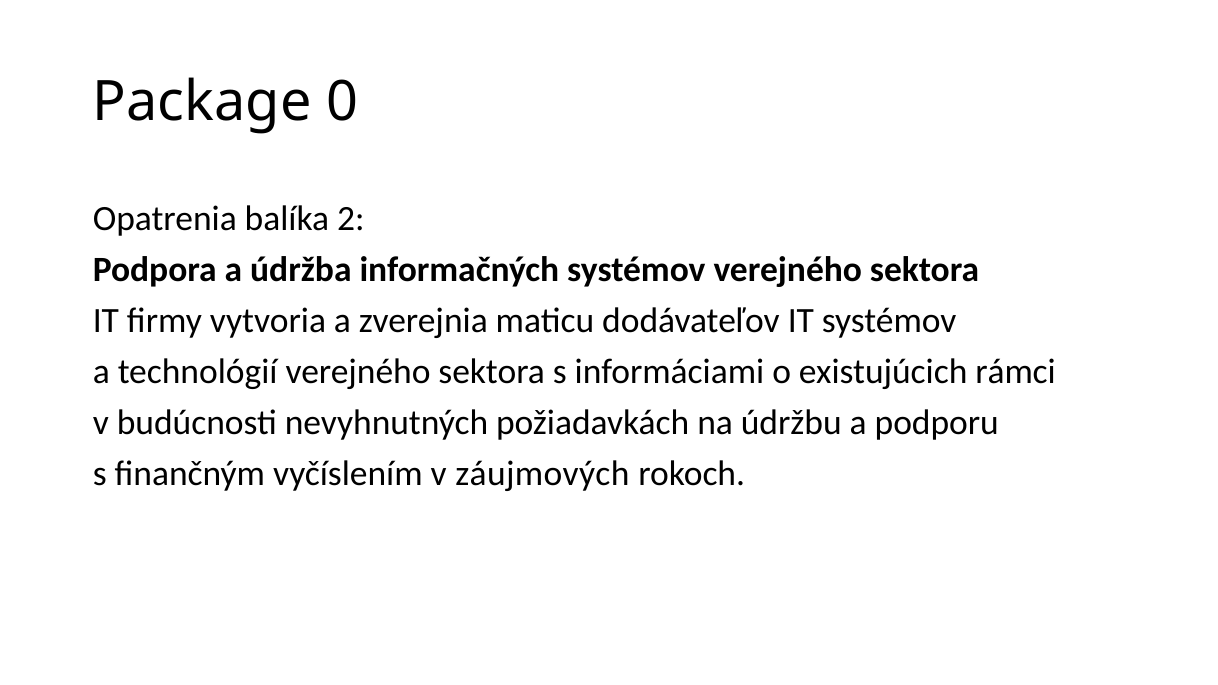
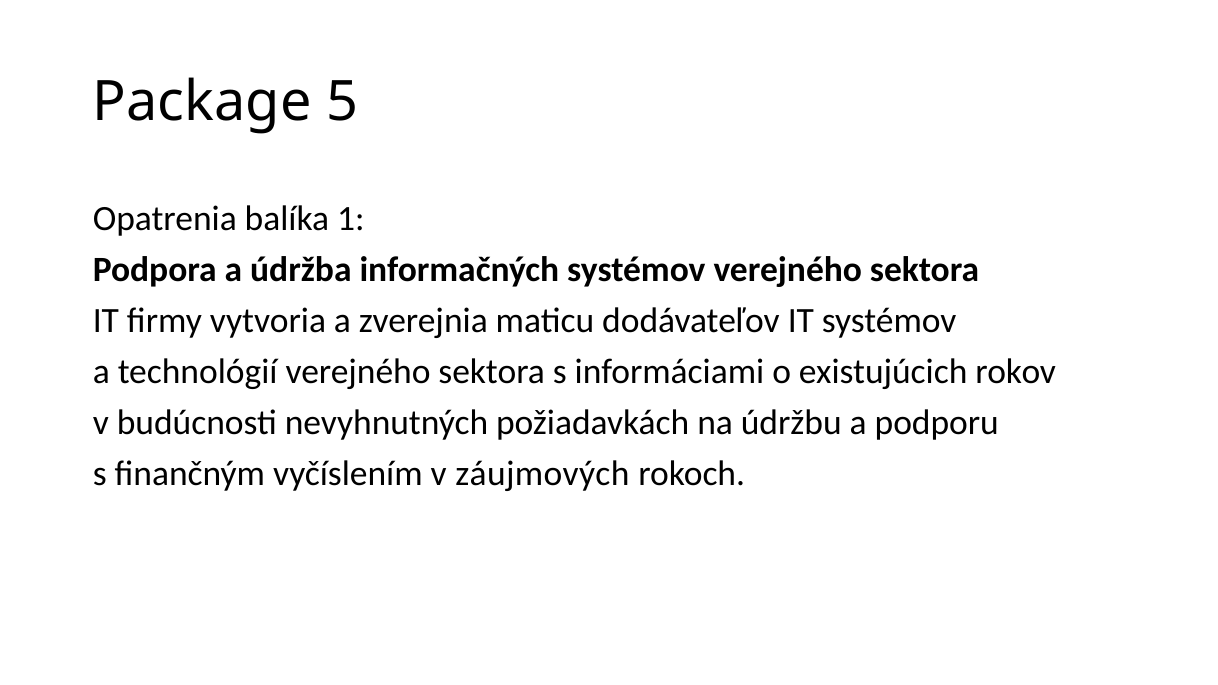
0: 0 -> 5
2: 2 -> 1
rámci: rámci -> rokov
